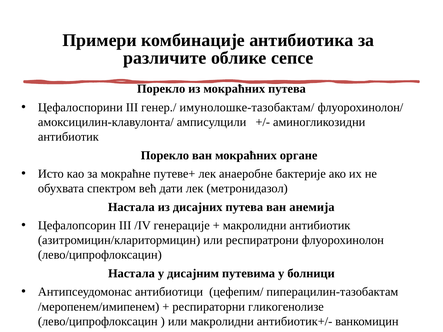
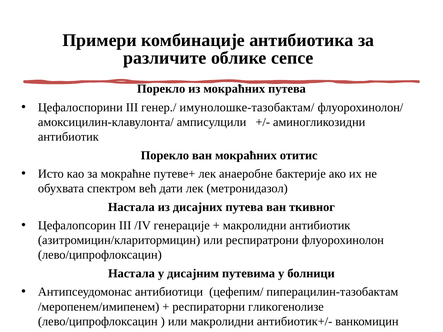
органе: органе -> отитис
анемија: анемија -> ткивног
